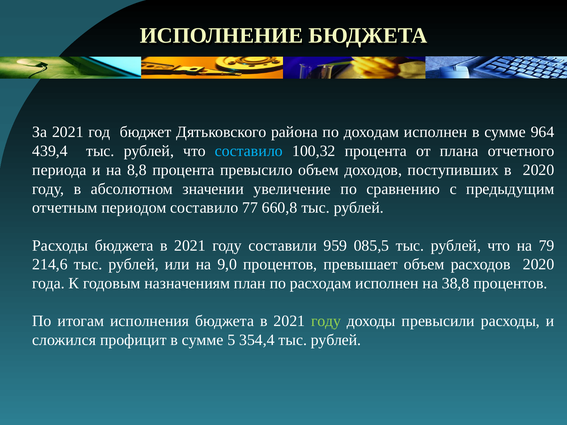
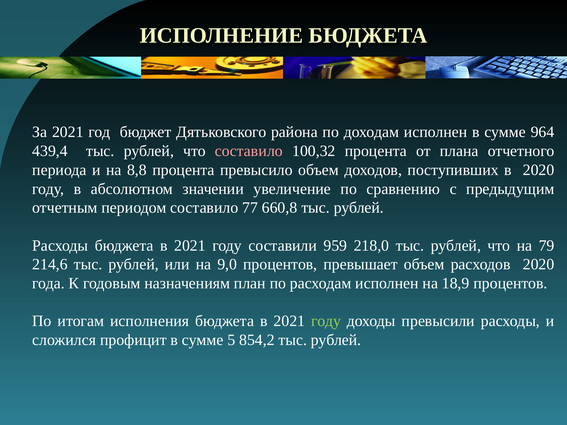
составило at (249, 151) colour: light blue -> pink
085,5: 085,5 -> 218,0
38,8: 38,8 -> 18,9
354,4: 354,4 -> 854,2
